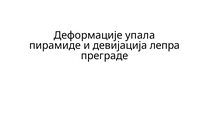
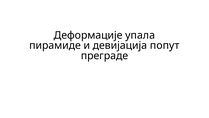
лепра: лепра -> попут
